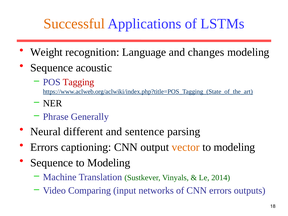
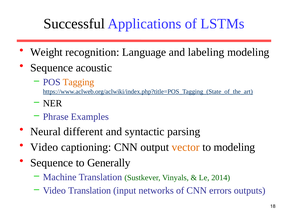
Successful colour: orange -> black
changes: changes -> labeling
Tagging colour: red -> orange
Generally: Generally -> Examples
sentence: sentence -> syntactic
Errors at (44, 147): Errors -> Video
Sequence to Modeling: Modeling -> Generally
Video Comparing: Comparing -> Translation
